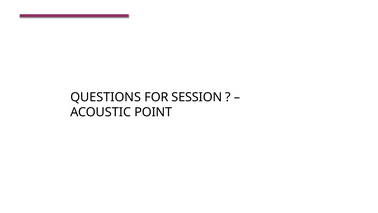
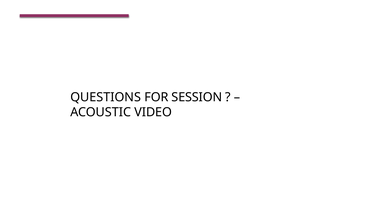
POINT: POINT -> VIDEO
